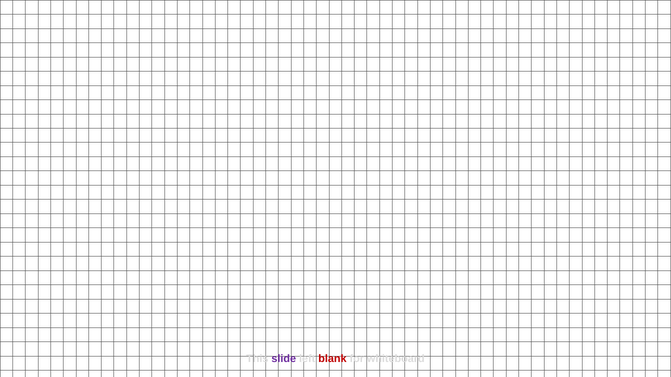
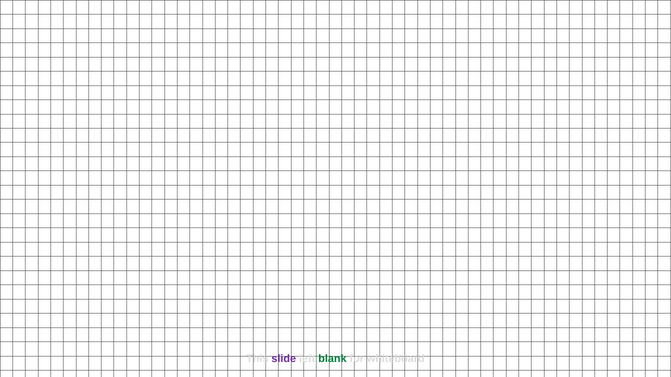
blank colour: red -> green
